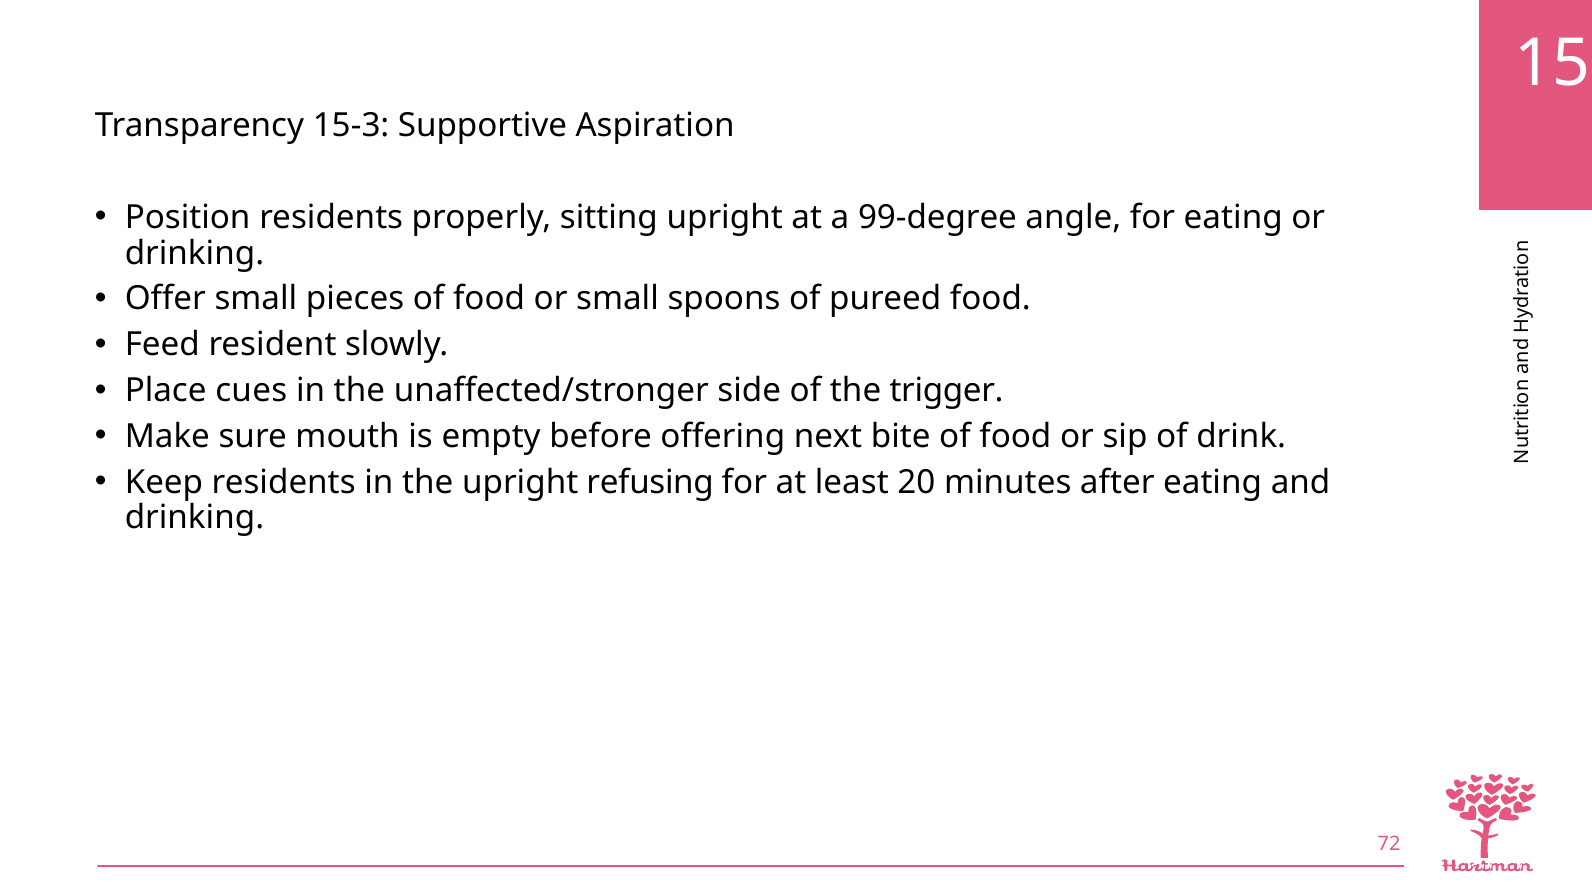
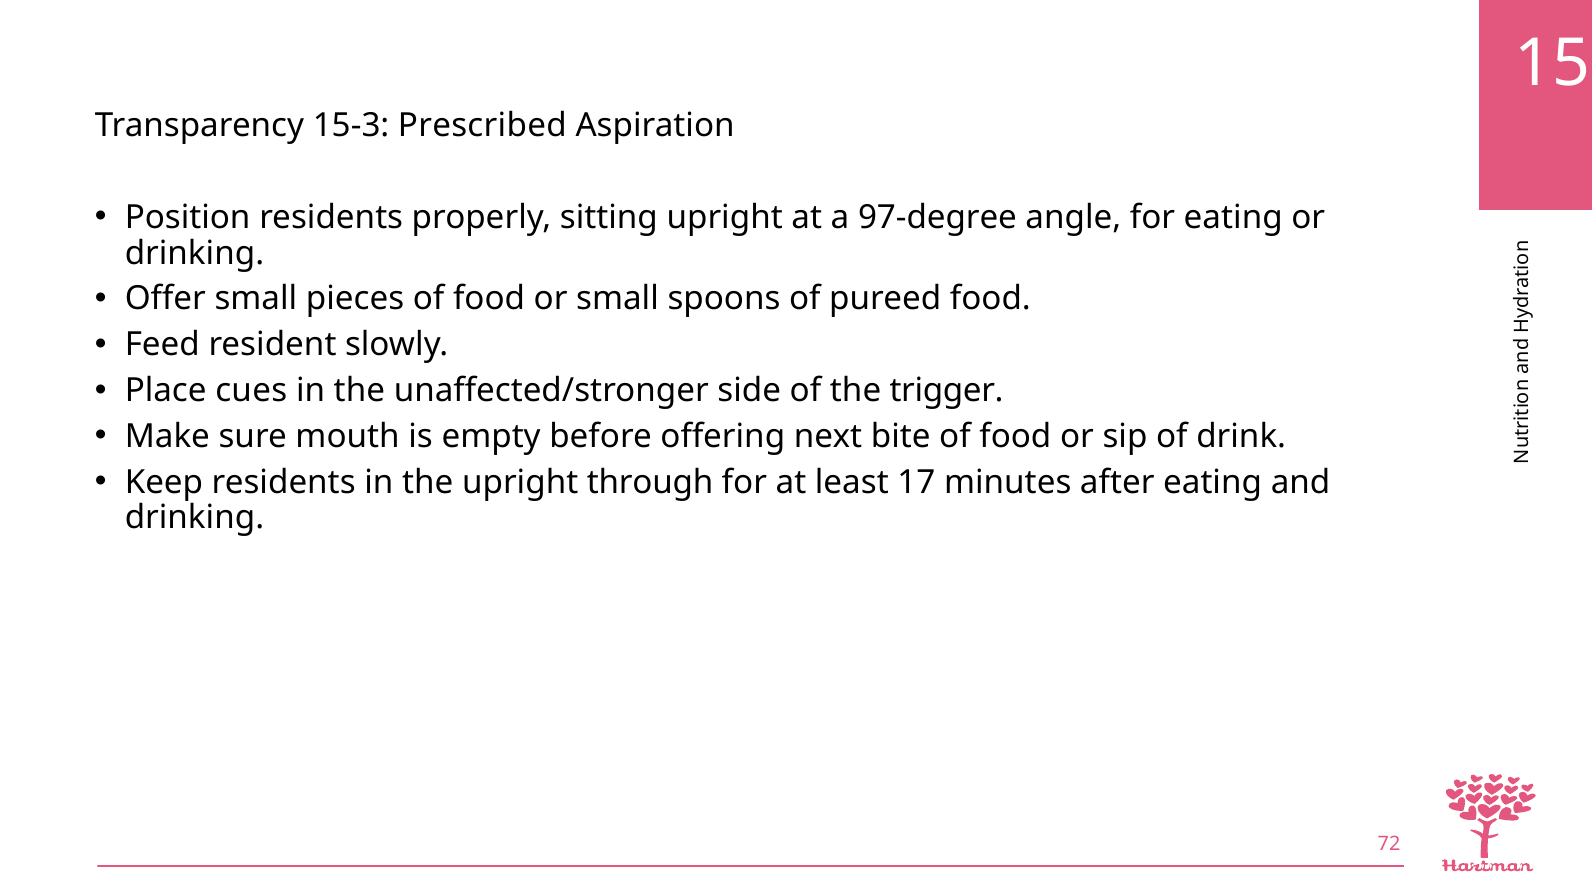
Supportive: Supportive -> Prescribed
99-degree: 99-degree -> 97-degree
refusing: refusing -> through
20: 20 -> 17
